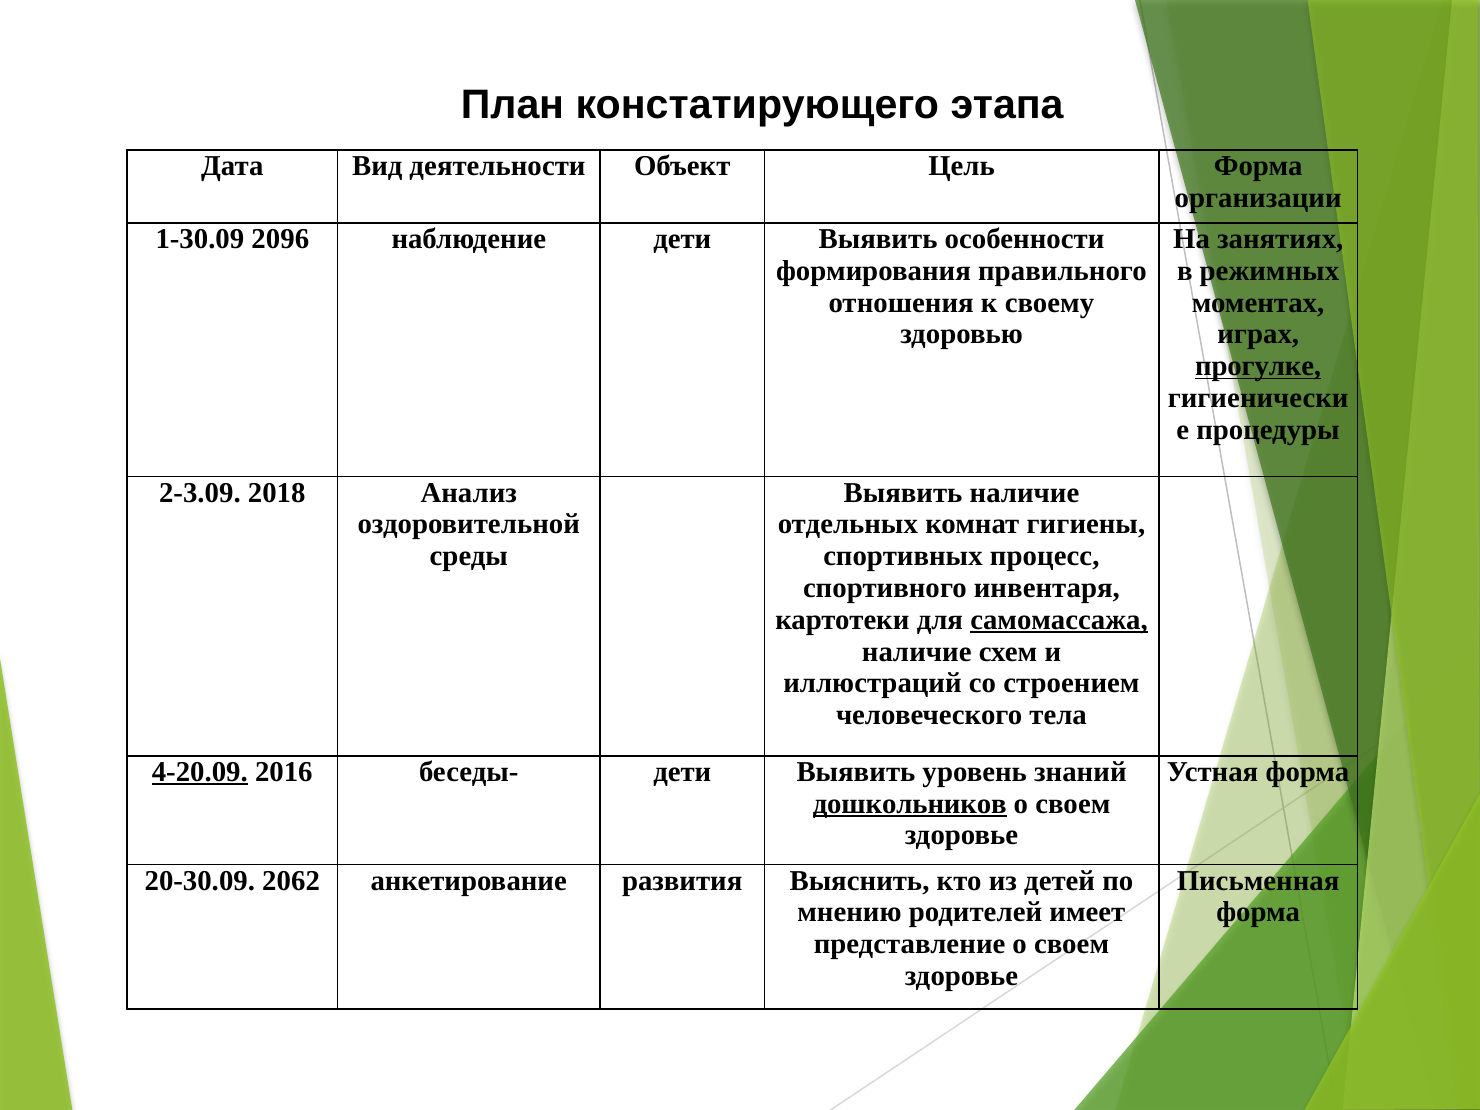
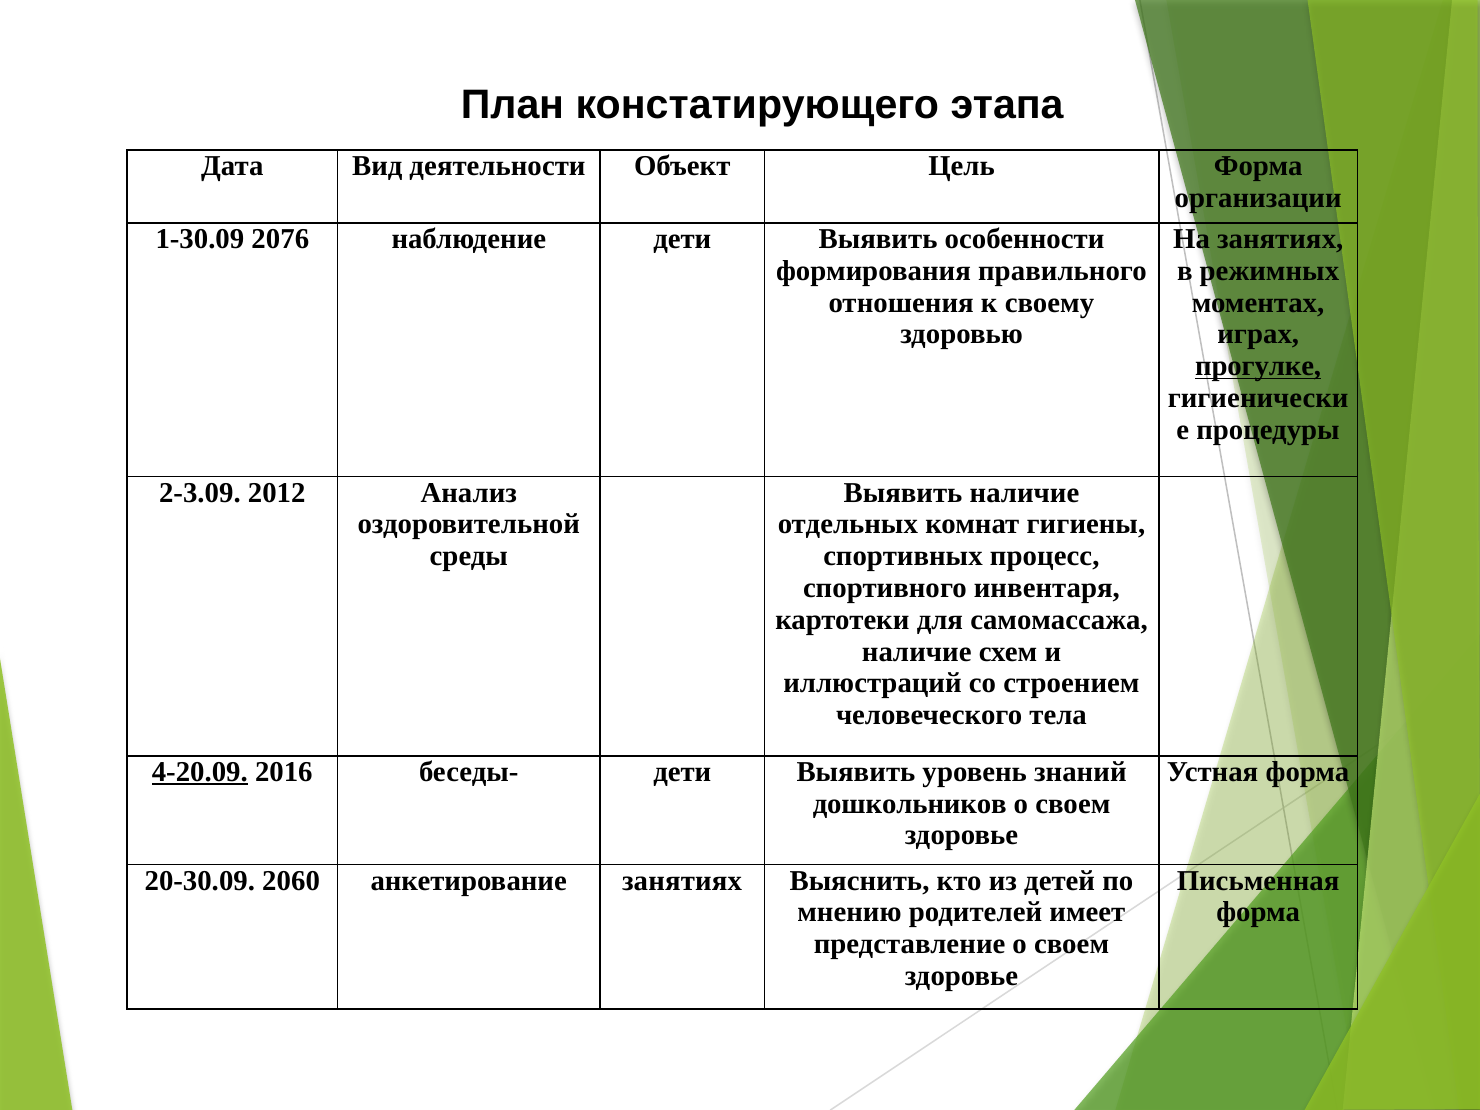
2096: 2096 -> 2076
2018: 2018 -> 2012
самомассажа underline: present -> none
дошкольников underline: present -> none
2062: 2062 -> 2060
анкетирование развития: развития -> занятиях
